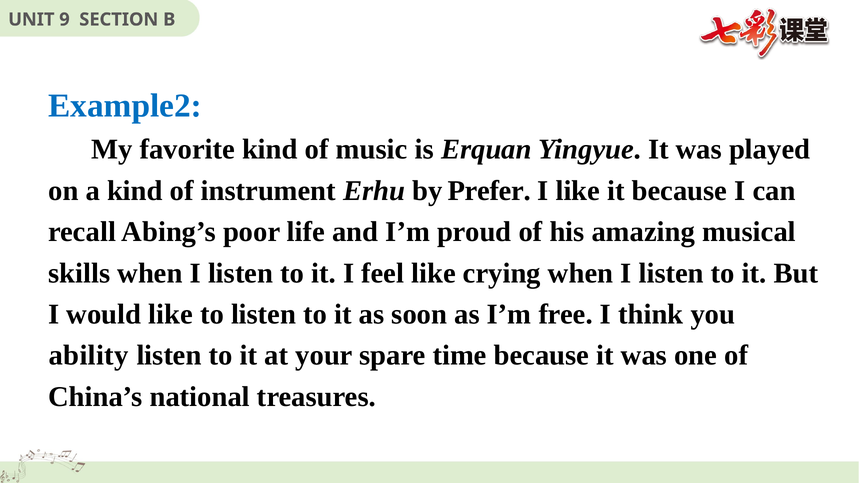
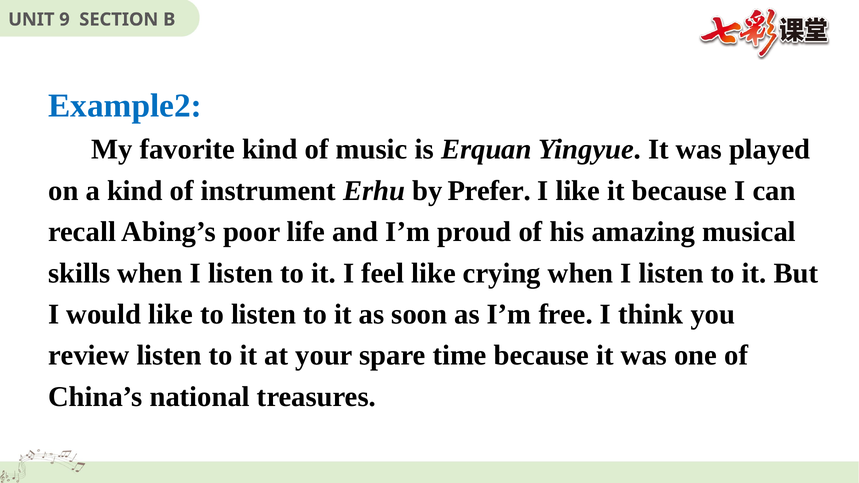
ability: ability -> review
